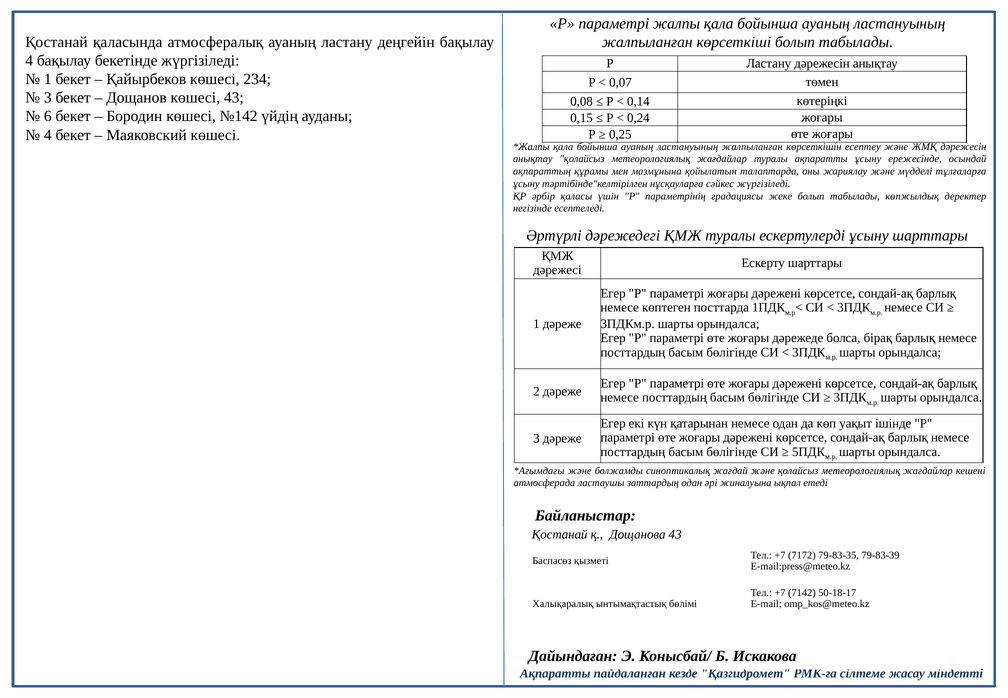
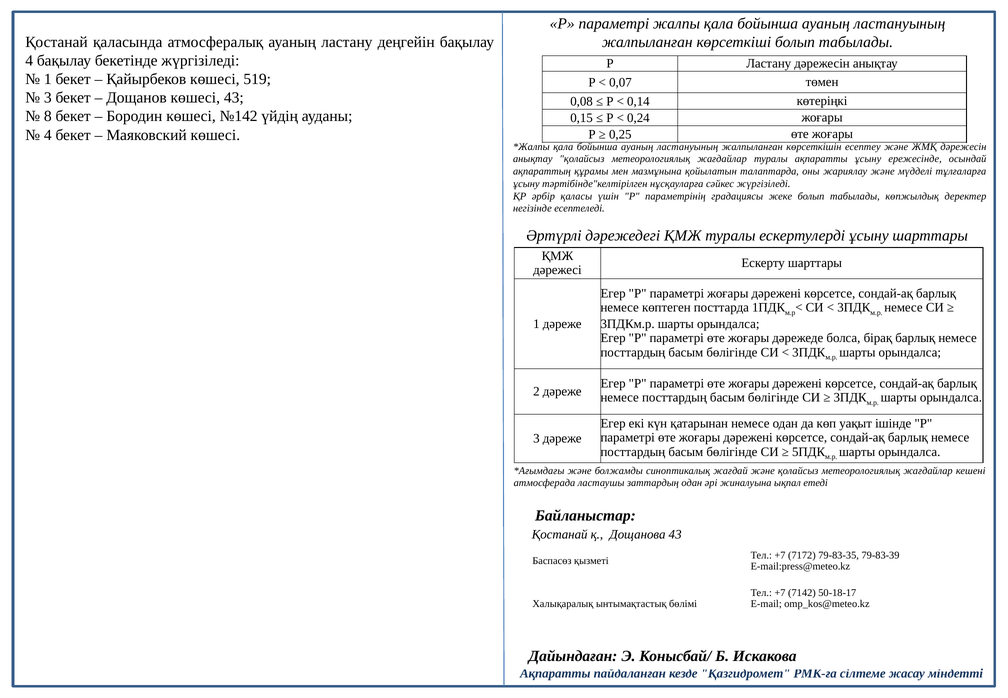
234: 234 -> 519
6: 6 -> 8
